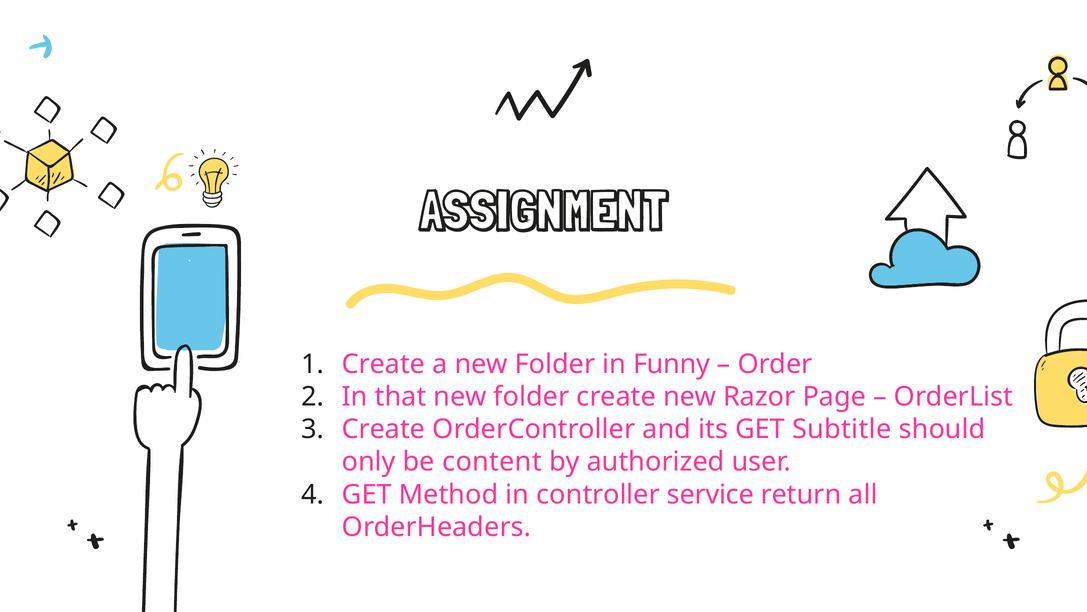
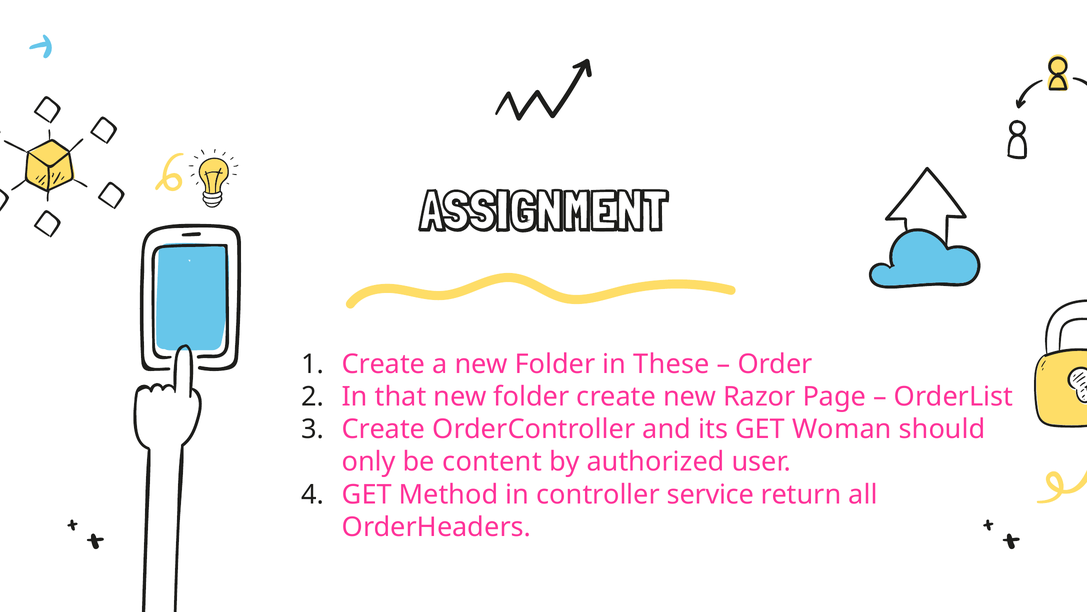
Funny: Funny -> These
Subtitle: Subtitle -> Woman
